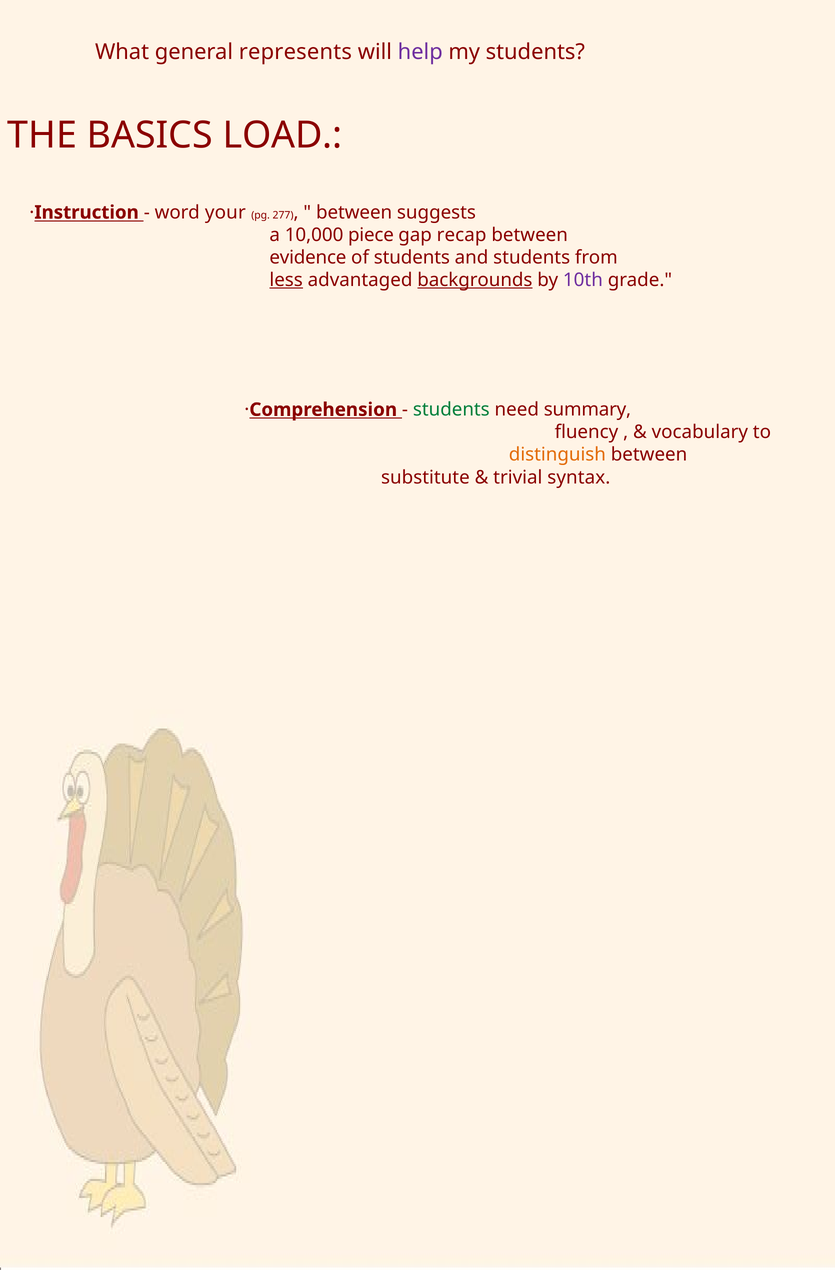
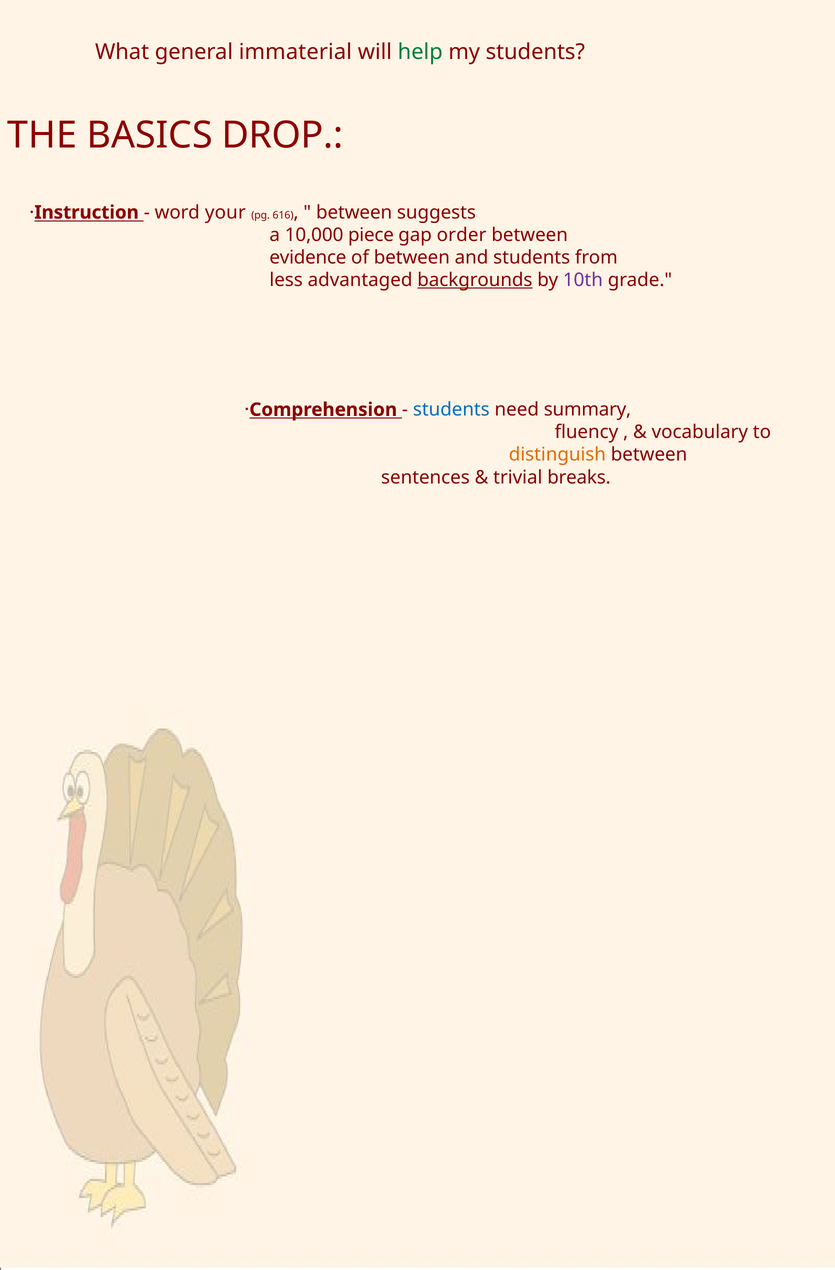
represents: represents -> immaterial
help colour: purple -> green
LOAD: LOAD -> DROP
277: 277 -> 616
recap: recap -> order
of students: students -> between
less underline: present -> none
students at (451, 410) colour: green -> blue
substitute: substitute -> sentences
syntax: syntax -> breaks
